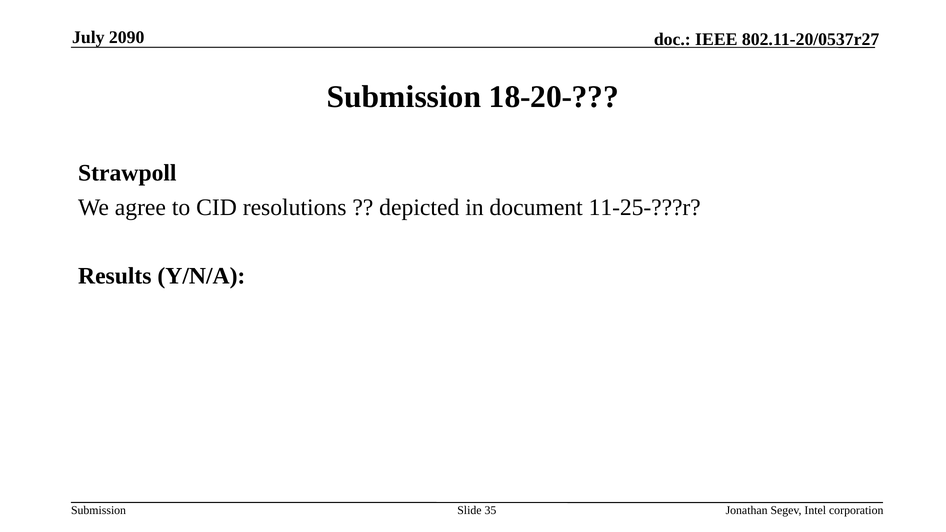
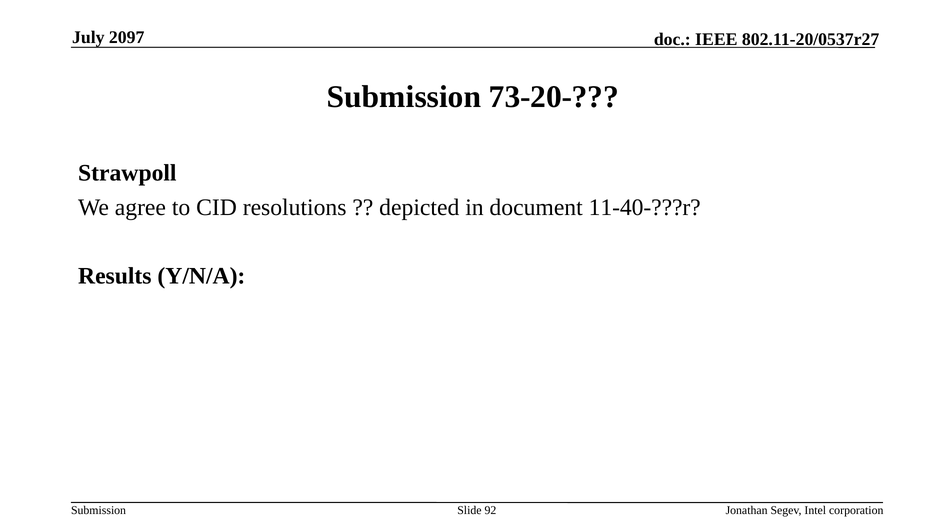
2090: 2090 -> 2097
18-20-: 18-20- -> 73-20-
11-25-???r: 11-25-???r -> 11-40-???r
35: 35 -> 92
